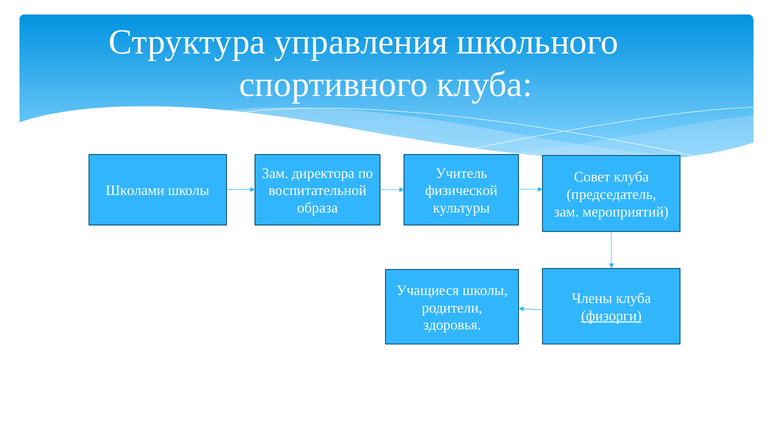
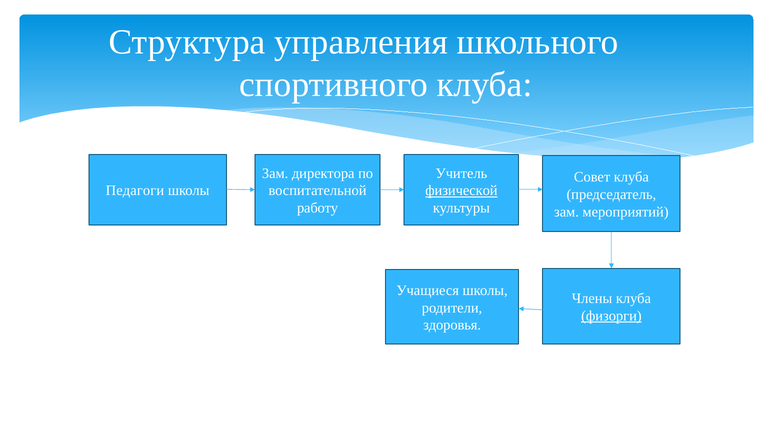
Шкoлами: Шкoлами -> Педагоги
физической underline: none -> present
образа: образа -> работу
